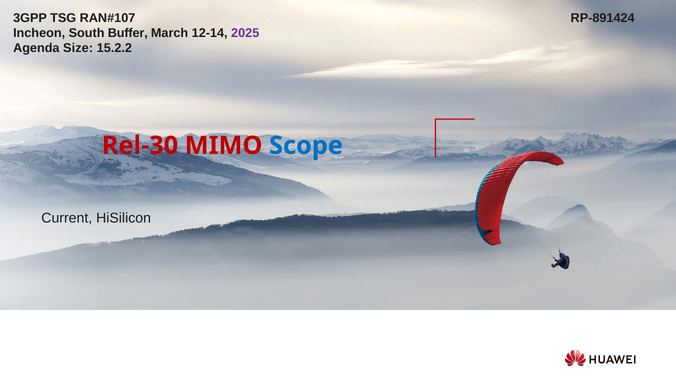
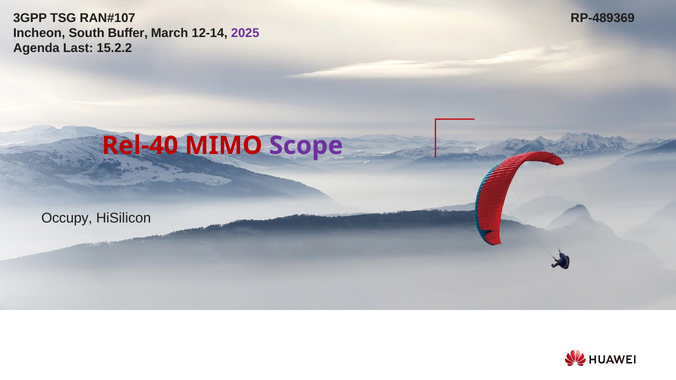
RP-891424: RP-891424 -> RP-489369
Size: Size -> Last
Rel-30: Rel-30 -> Rel-40
Scope colour: blue -> purple
Current: Current -> Occupy
